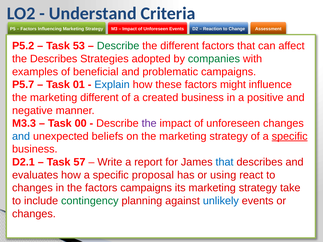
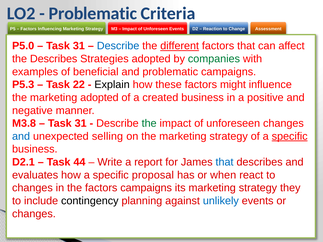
Understand at (93, 13): Understand -> Problematic
P5.2: P5.2 -> P5.0
53 at (79, 46): 53 -> 31
Describe at (118, 46) colour: green -> blue
different at (180, 46) underline: none -> present
P5.7: P5.7 -> P5.3
01: 01 -> 22
Explain colour: blue -> black
marketing different: different -> adopted
M3.3: M3.3 -> M3.8
00 at (81, 123): 00 -> 31
the at (149, 123) colour: purple -> green
beliefs: beliefs -> selling
57: 57 -> 44
using: using -> when
take: take -> they
contingency colour: green -> black
